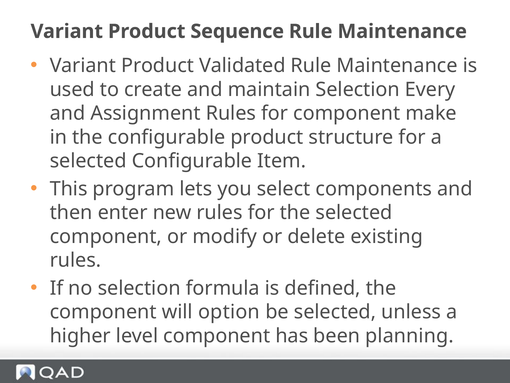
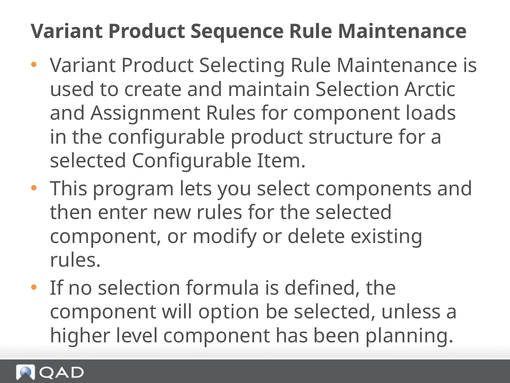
Validated: Validated -> Selecting
Every: Every -> Arctic
make: make -> loads
